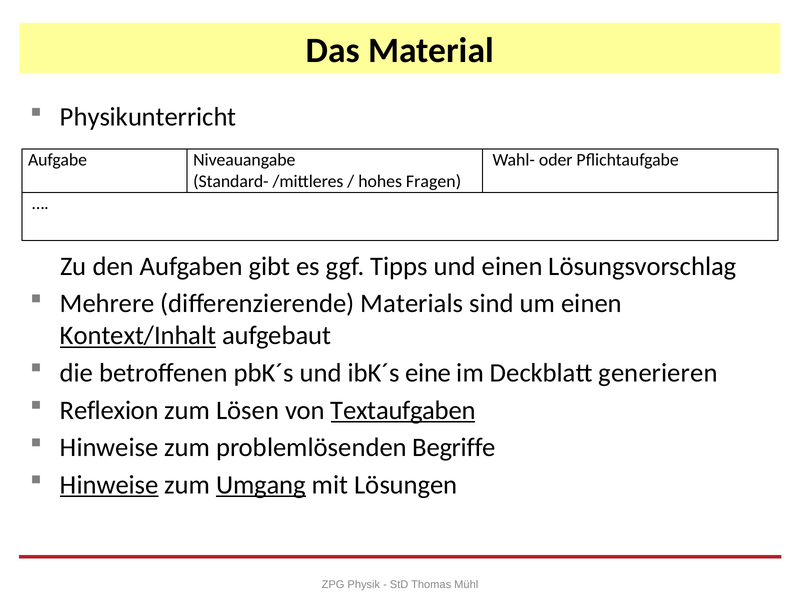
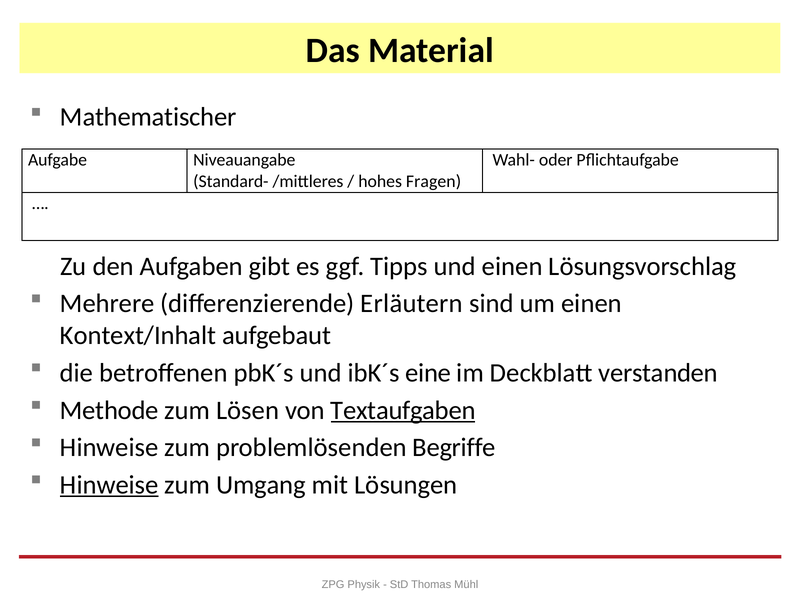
Physikunterricht: Physikunterricht -> Mathematischer
Materials: Materials -> Erläutern
Kontext/Inhalt underline: present -> none
generieren: generieren -> verstanden
Reflexion: Reflexion -> Methode
Umgang underline: present -> none
